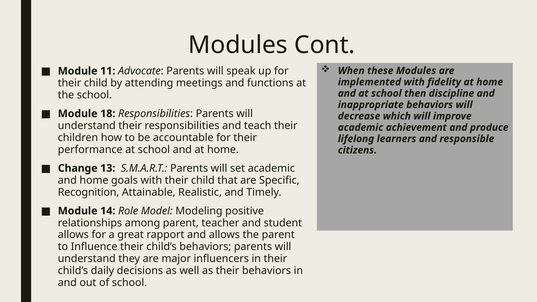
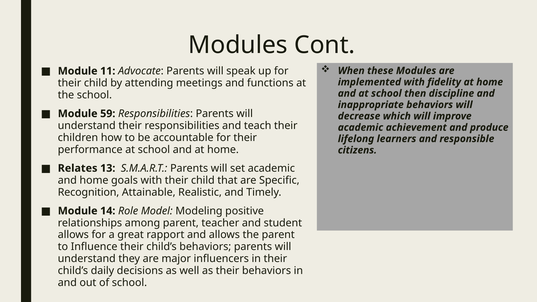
18: 18 -> 59
Change: Change -> Relates
